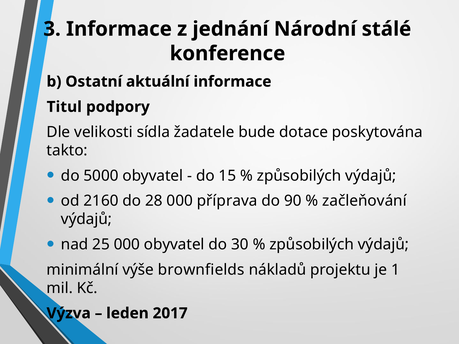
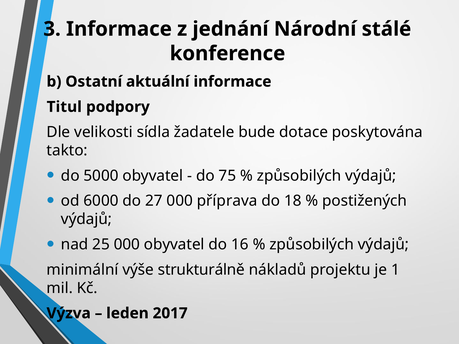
15: 15 -> 75
2160: 2160 -> 6000
28: 28 -> 27
90: 90 -> 18
začleňování: začleňování -> postižených
30: 30 -> 16
brownfields: brownfields -> strukturálně
